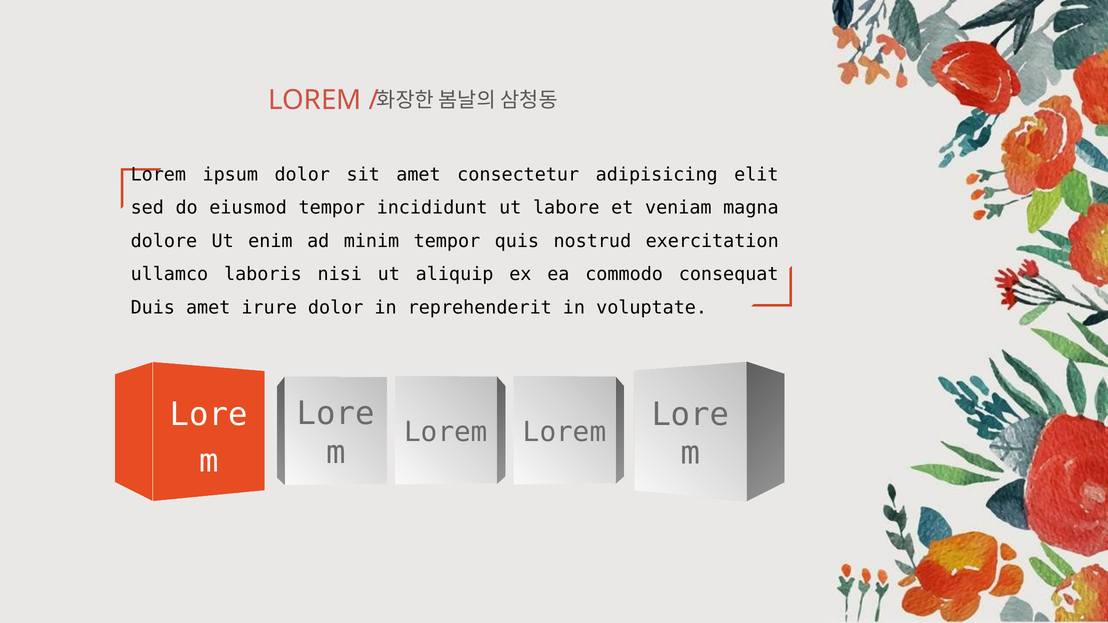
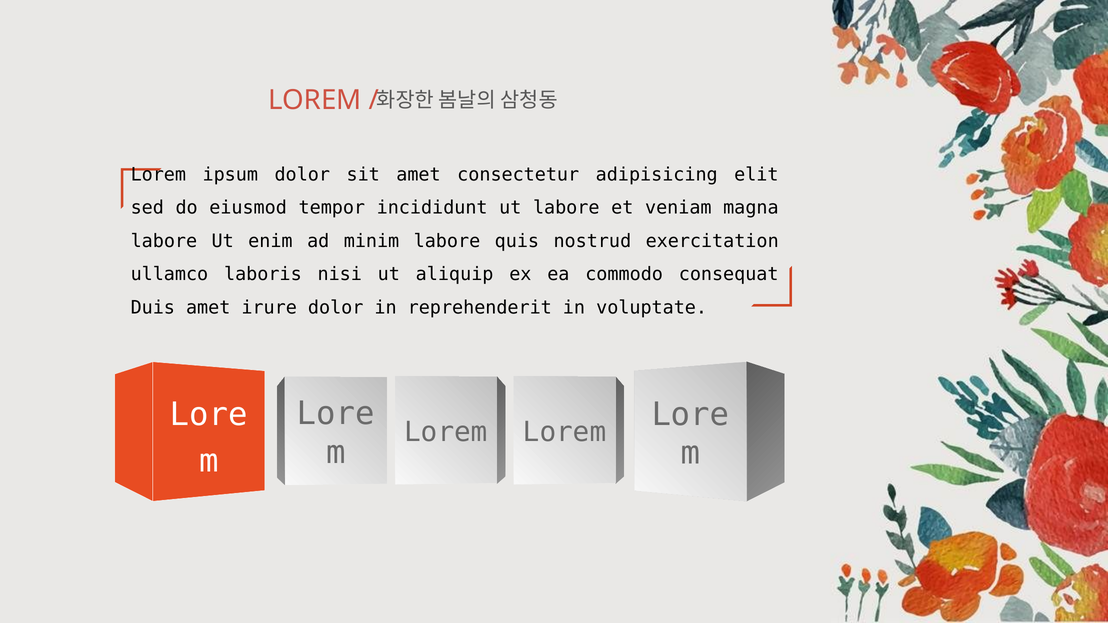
dolore at (164, 241): dolore -> labore
minim tempor: tempor -> labore
